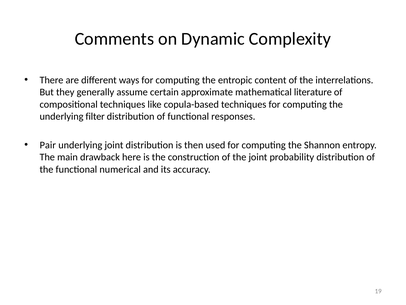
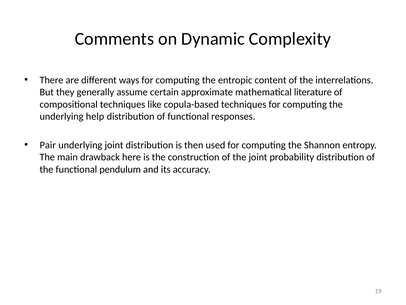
filter: filter -> help
numerical: numerical -> pendulum
